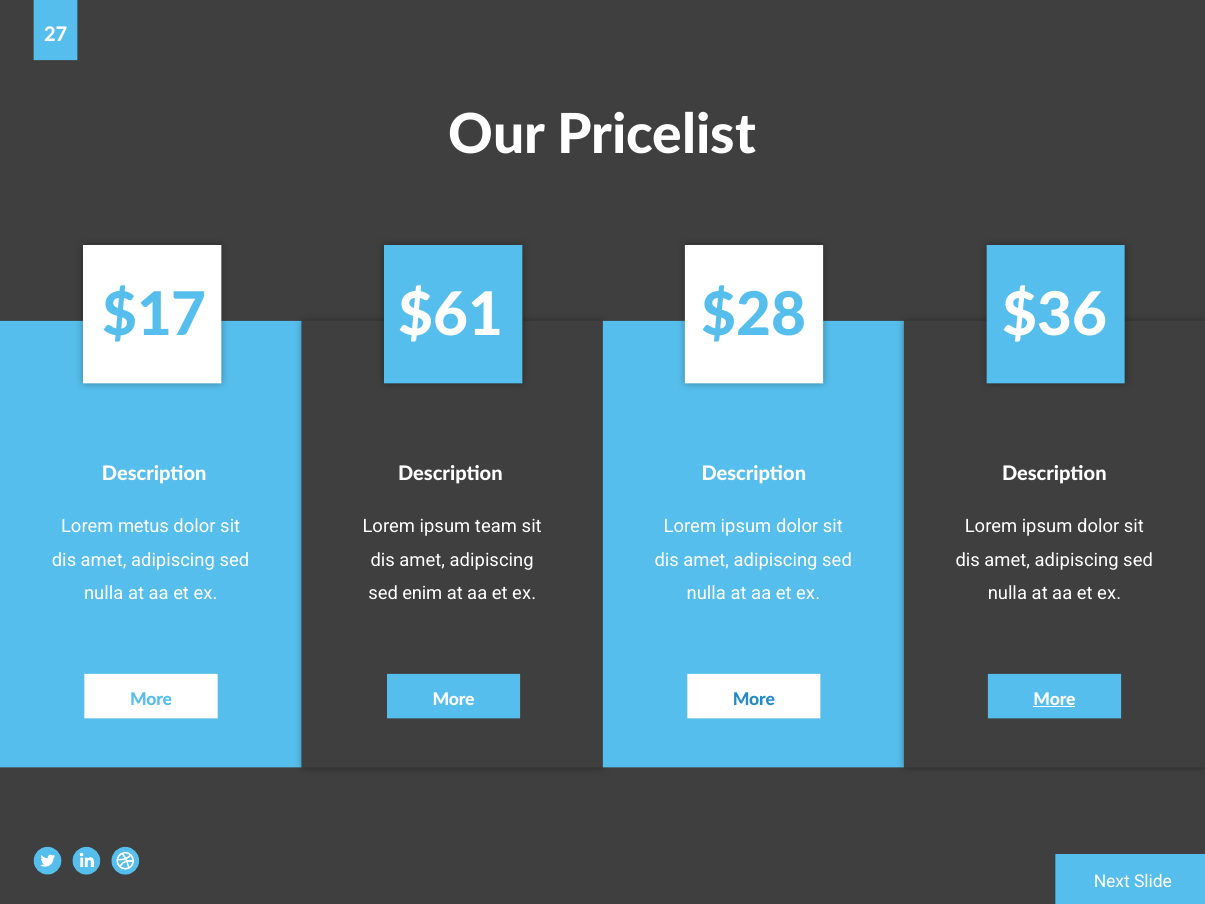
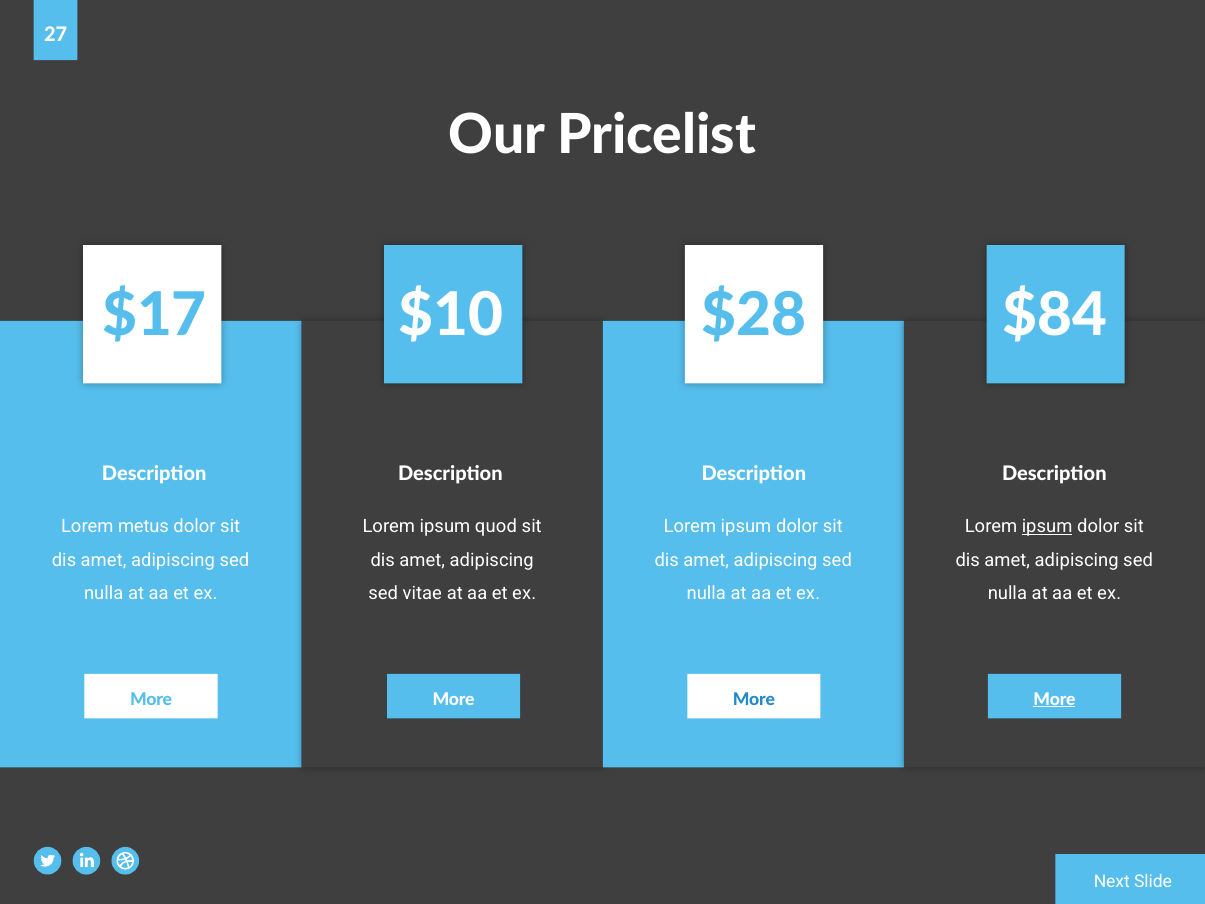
$61: $61 -> $10
$36: $36 -> $84
team: team -> quod
ipsum at (1047, 527) underline: none -> present
enim: enim -> vitae
